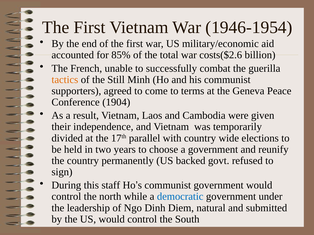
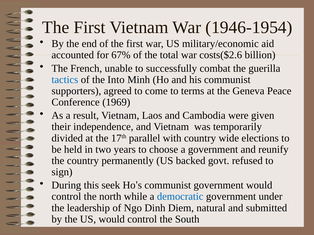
85%: 85% -> 67%
tactics colour: orange -> blue
Still: Still -> Into
1904: 1904 -> 1969
staff: staff -> seek
